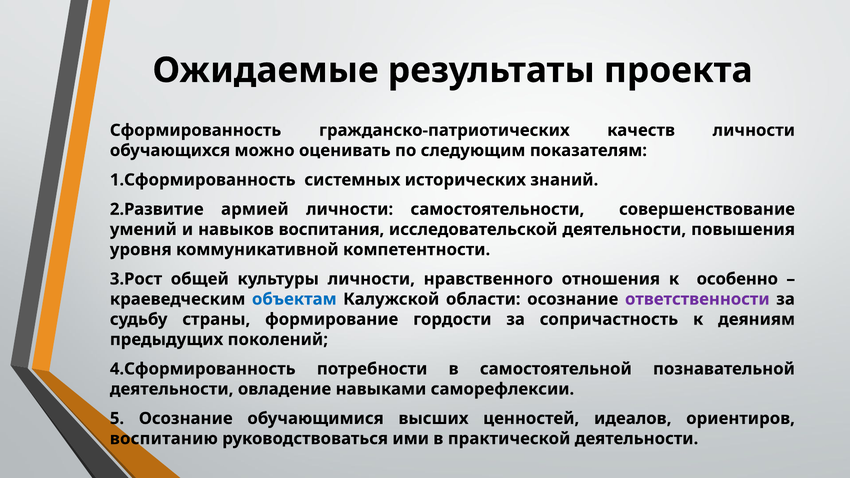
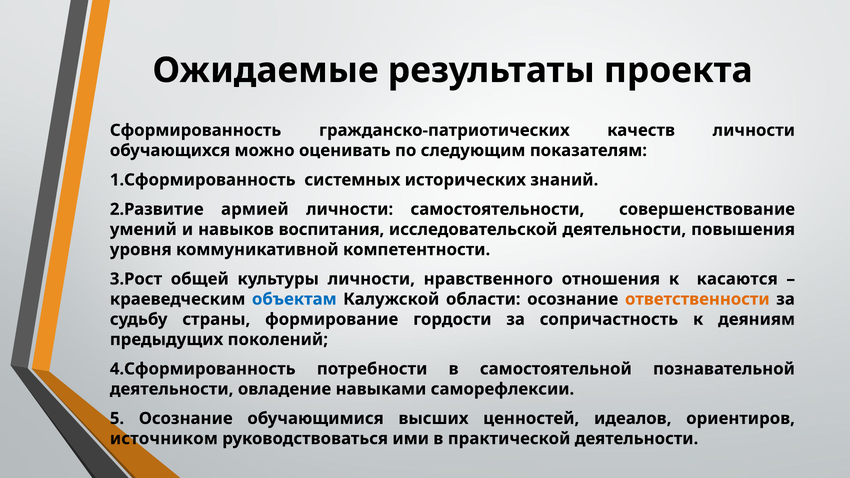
особенно: особенно -> касаются
ответственности colour: purple -> orange
воспитанию: воспитанию -> источником
